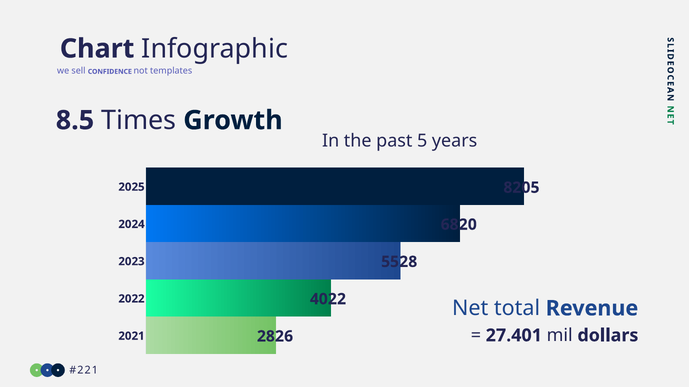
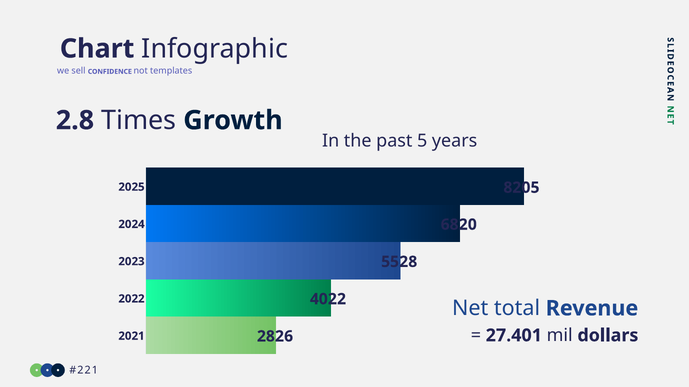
8.5: 8.5 -> 2.8
